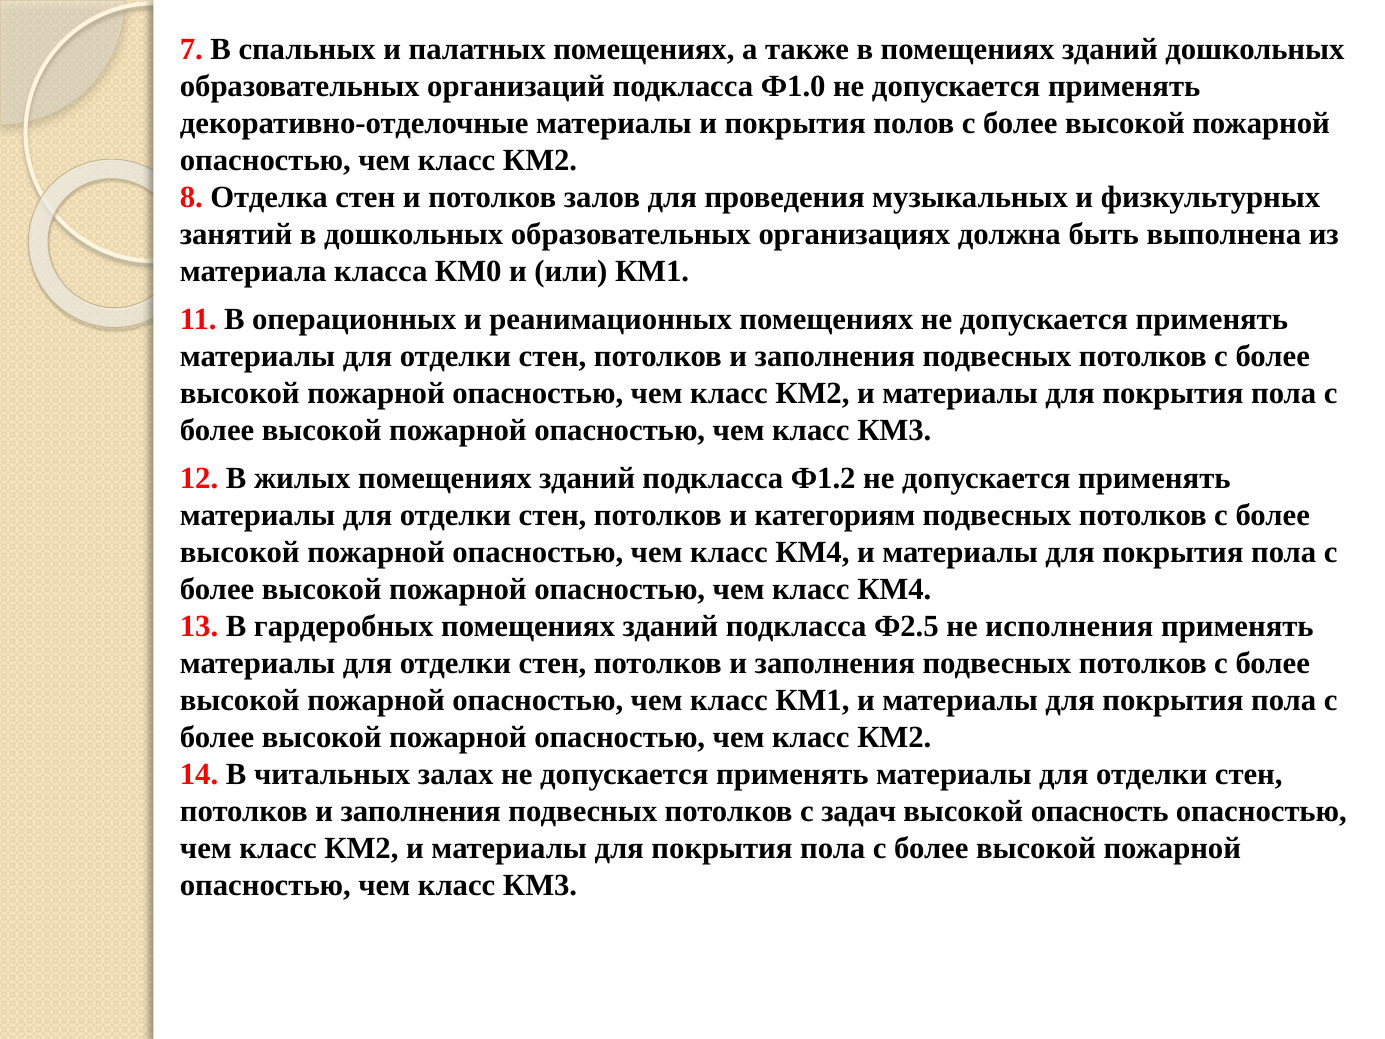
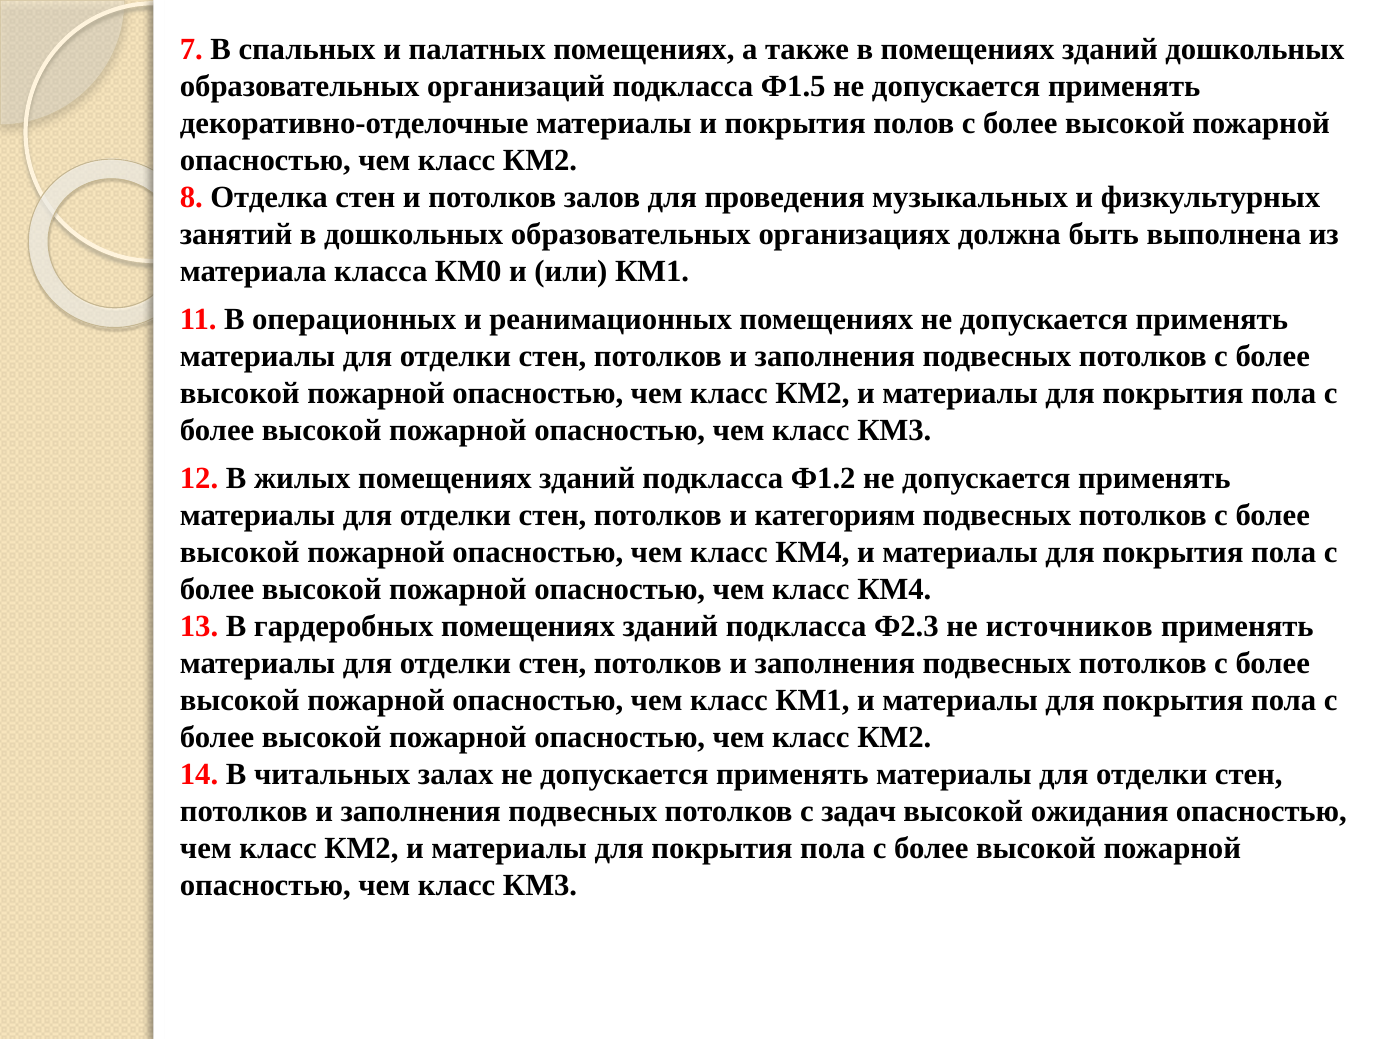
Ф1.0: Ф1.0 -> Ф1.5
Ф2.5: Ф2.5 -> Ф2.3
исполнения: исполнения -> источников
опасность: опасность -> ожидания
